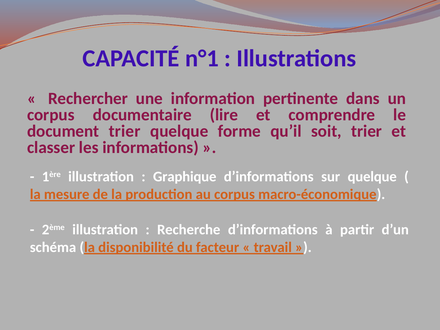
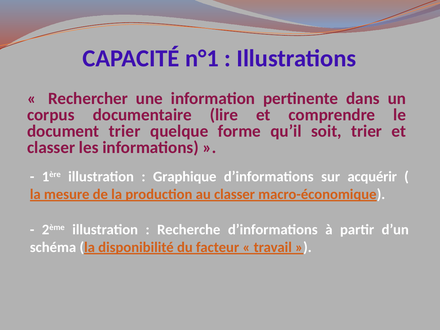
sur quelque: quelque -> acquérir
au corpus: corpus -> classer
